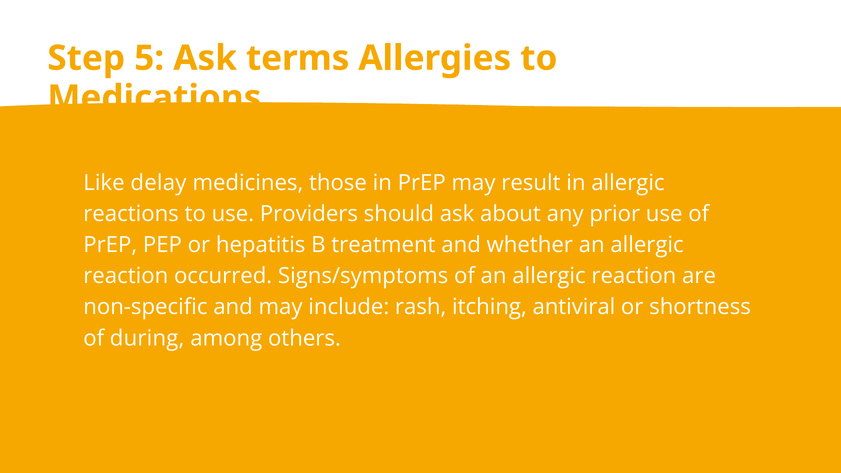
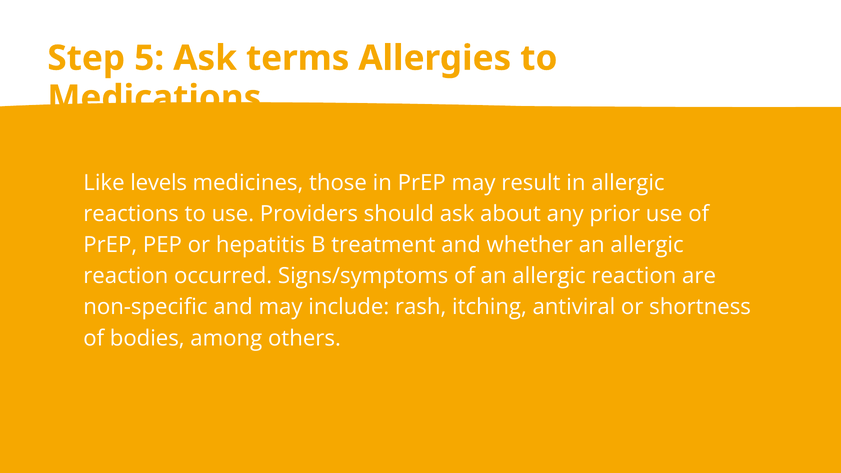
delay: delay -> levels
during: during -> bodies
